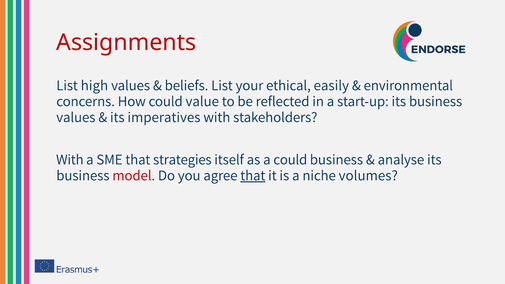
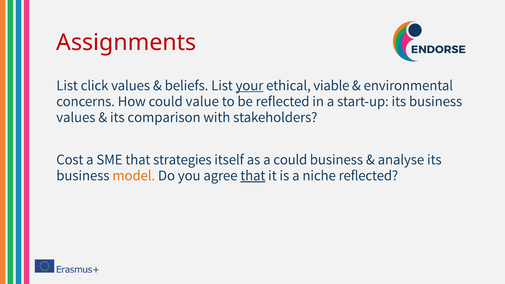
high: high -> click
your underline: none -> present
easily: easily -> viable
imperatives: imperatives -> comparison
With at (70, 160): With -> Cost
model colour: red -> orange
niche volumes: volumes -> reflected
